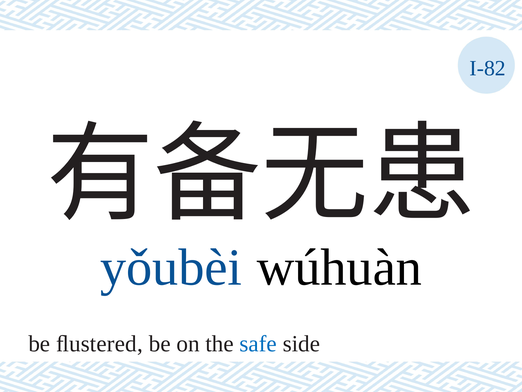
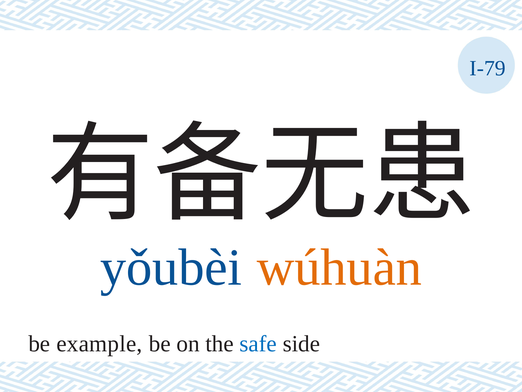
I-82: I-82 -> I-79
wúhuàn colour: black -> orange
ﬂustered: ﬂustered -> example
